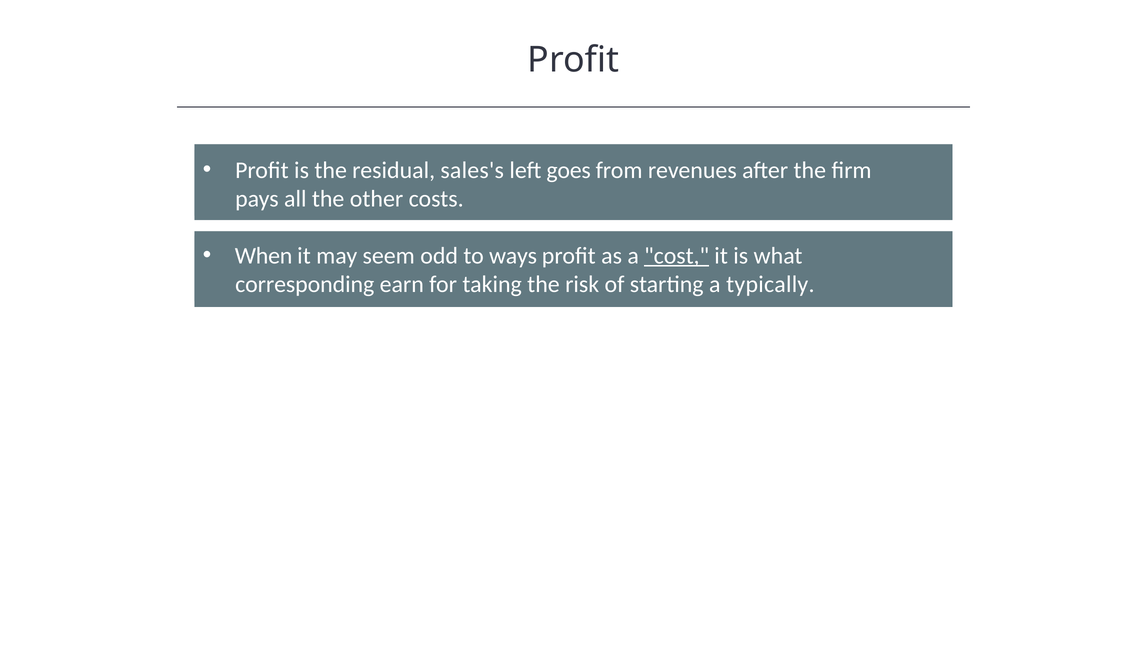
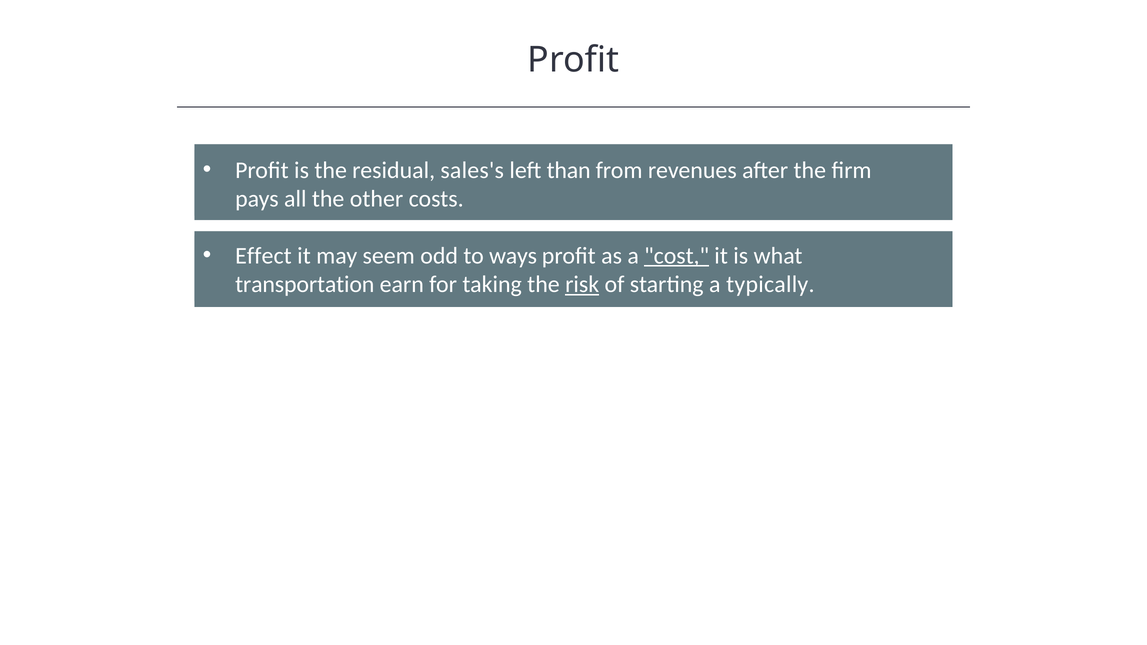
goes: goes -> than
When: When -> Effect
corresponding: corresponding -> transportation
risk underline: none -> present
